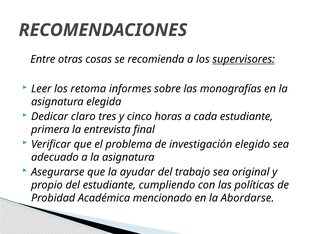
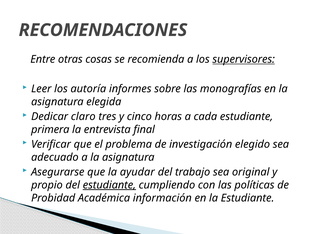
retoma: retoma -> autoría
estudiante at (109, 185) underline: none -> present
mencionado: mencionado -> información
la Abordarse: Abordarse -> Estudiante
